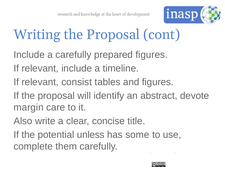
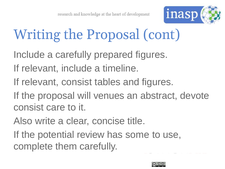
identify: identify -> venues
margin at (29, 107): margin -> consist
unless: unless -> review
